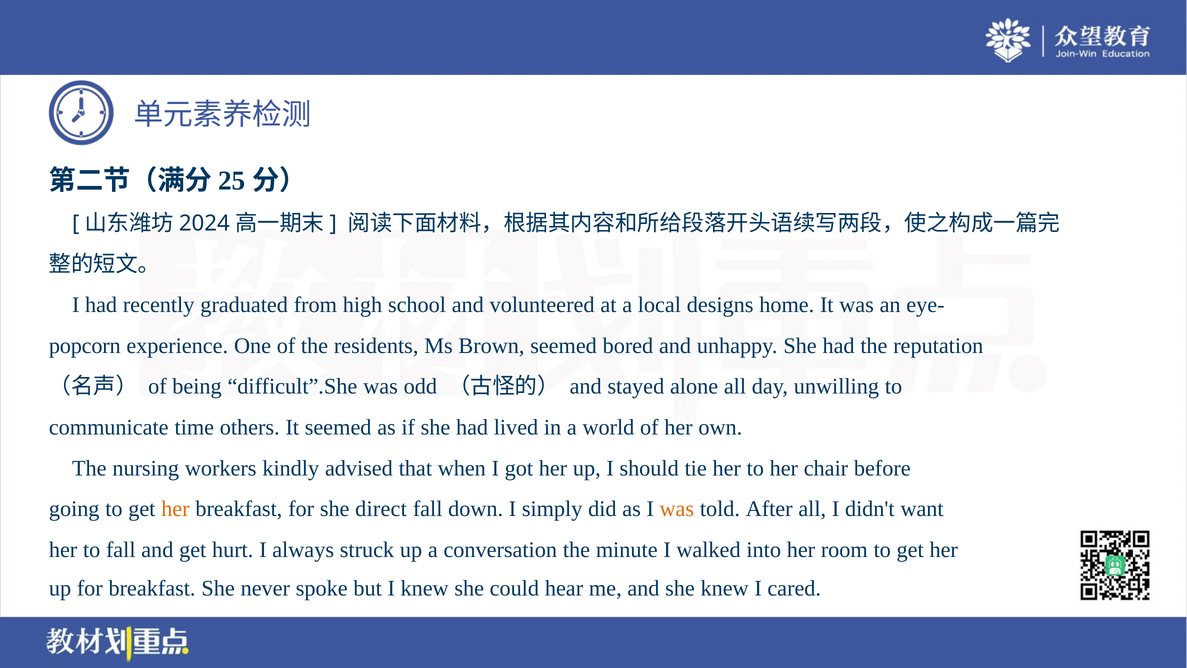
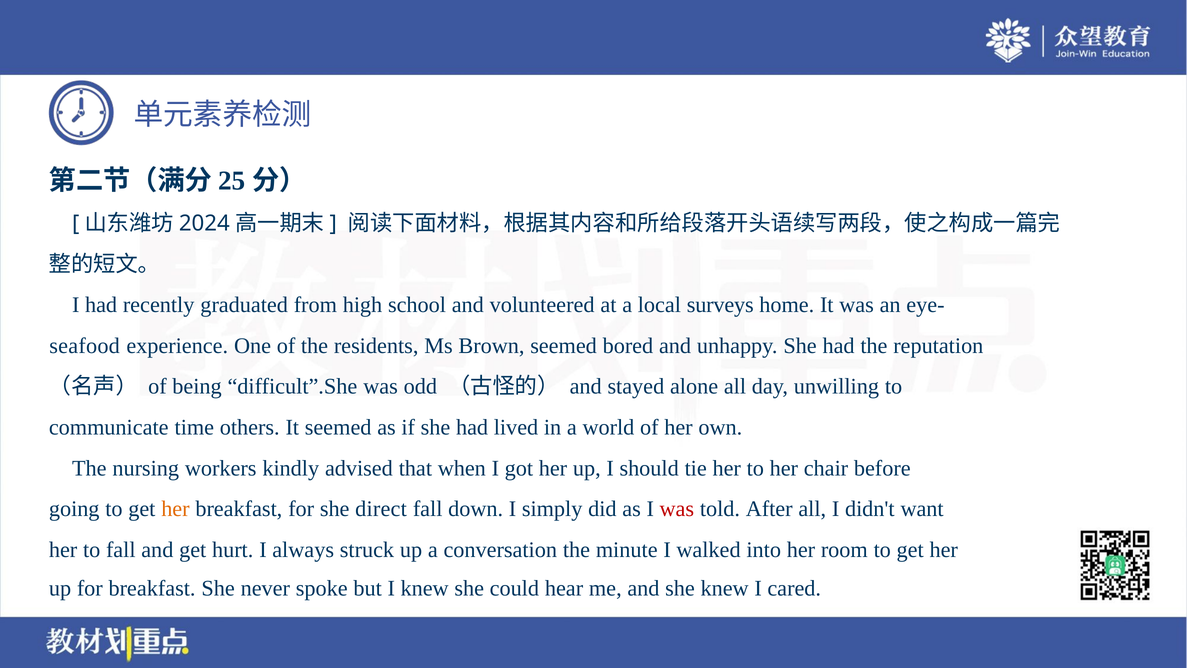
designs: designs -> surveys
popcorn: popcorn -> seafood
was at (677, 509) colour: orange -> red
